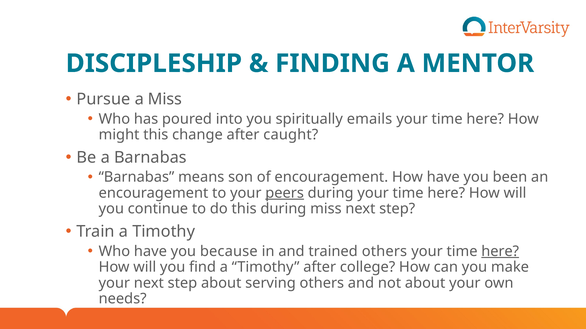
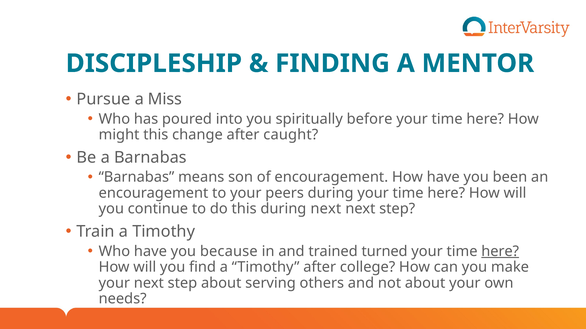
emails: emails -> before
peers underline: present -> none
during miss: miss -> next
trained others: others -> turned
